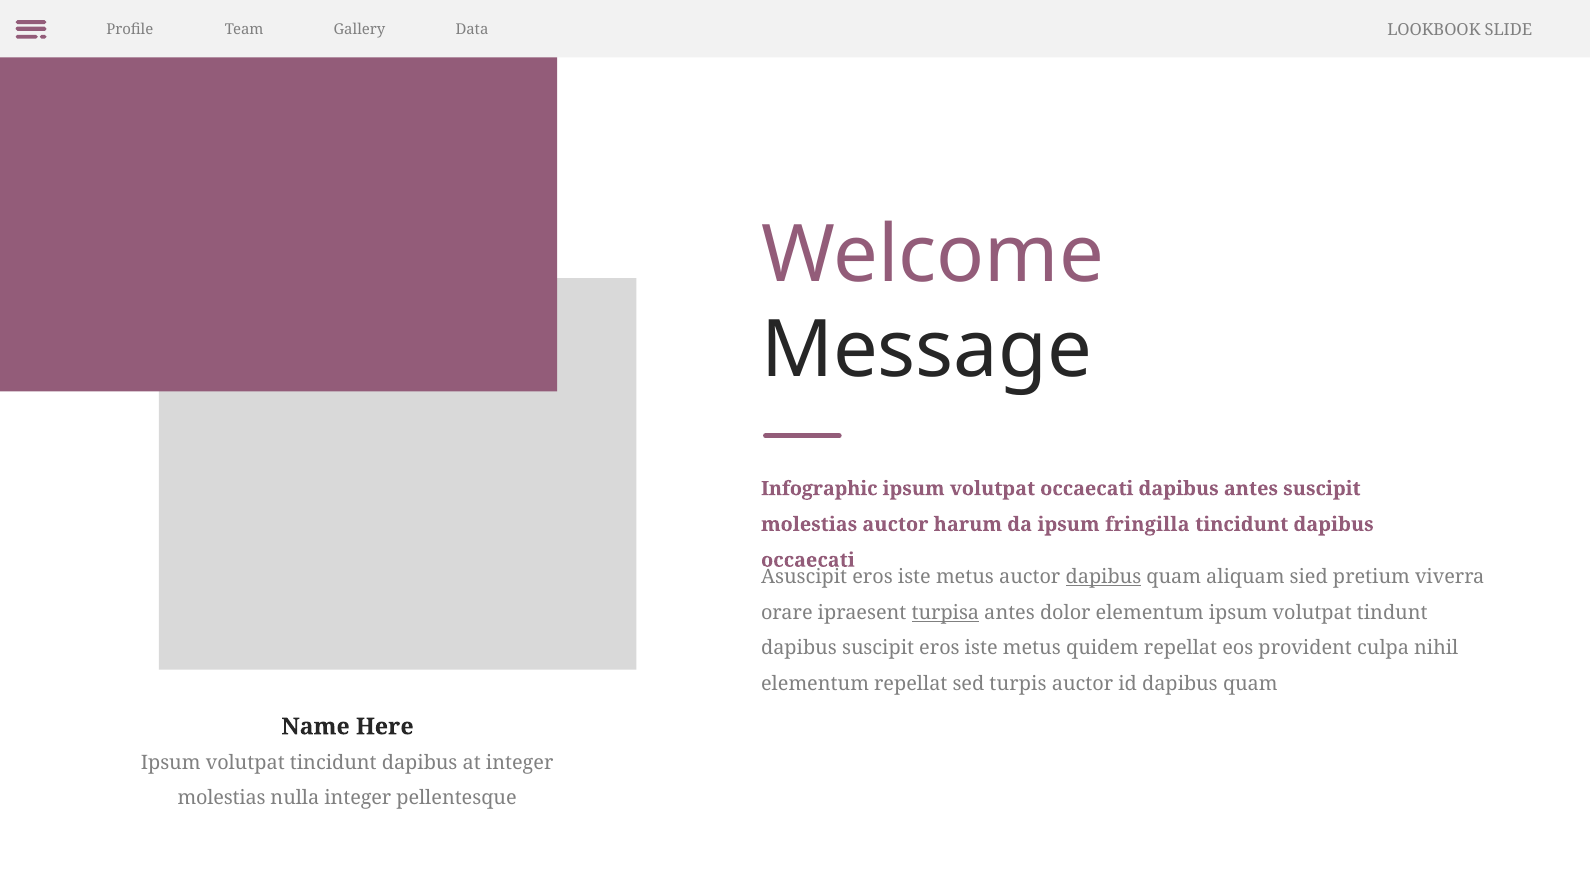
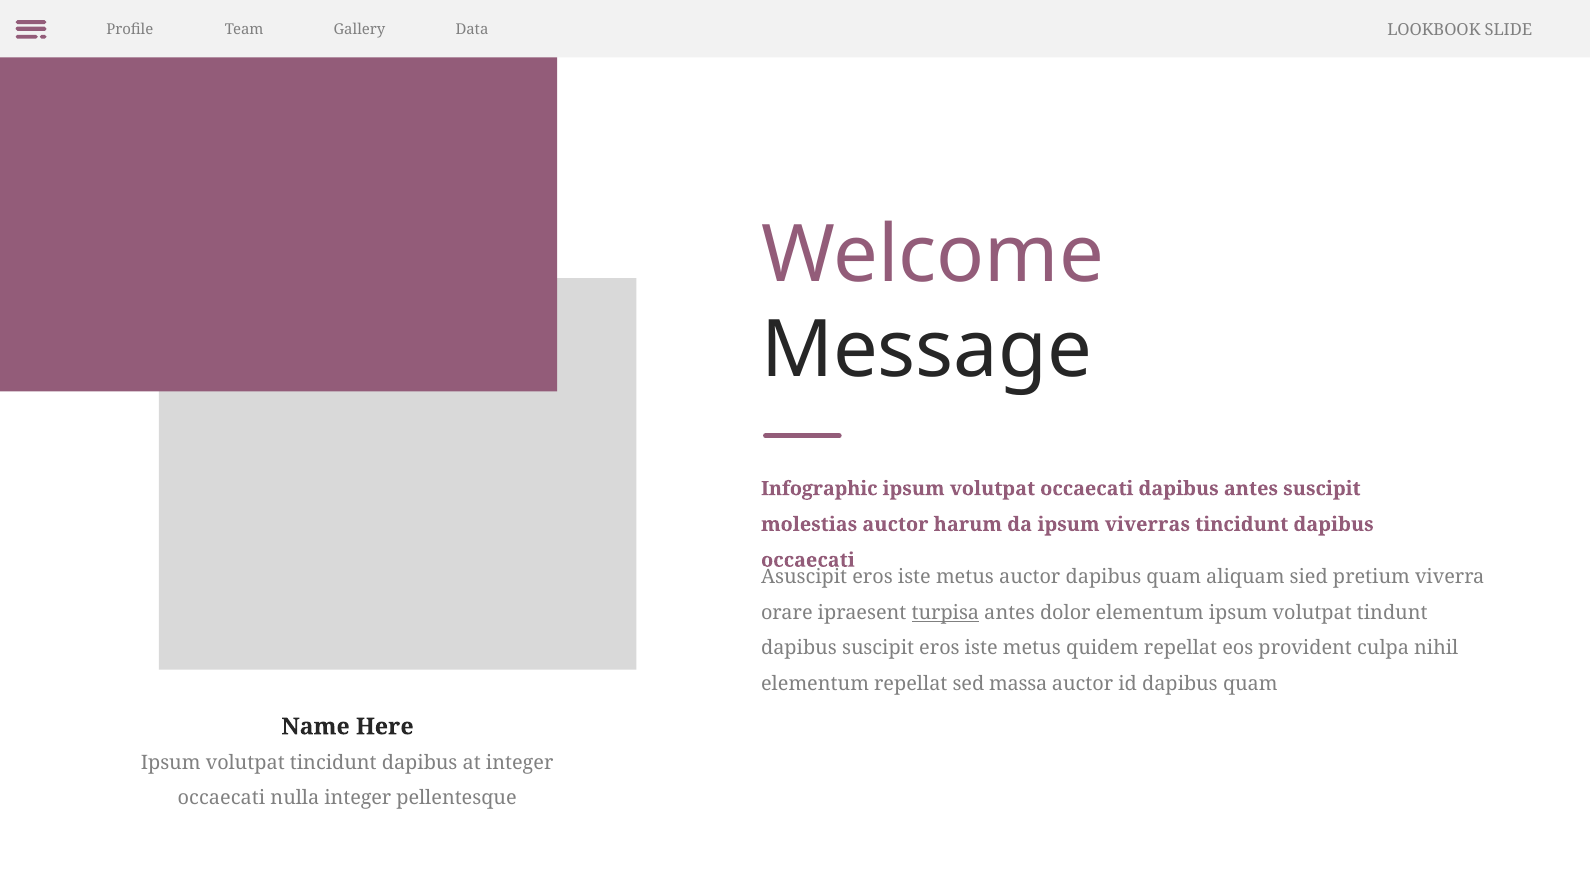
fringilla: fringilla -> viverras
dapibus at (1103, 577) underline: present -> none
turpis: turpis -> massa
molestias at (222, 798): molestias -> occaecati
